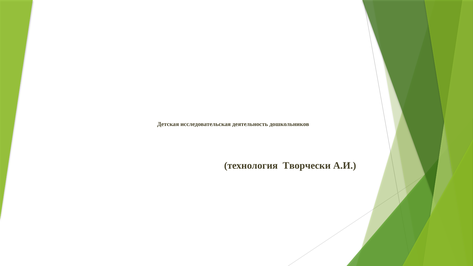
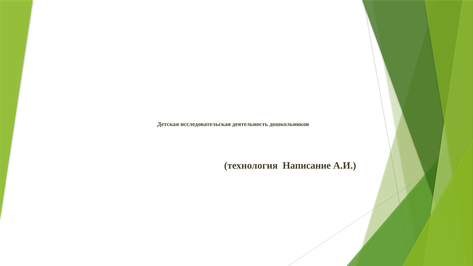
Творчески: Творчески -> Написание
